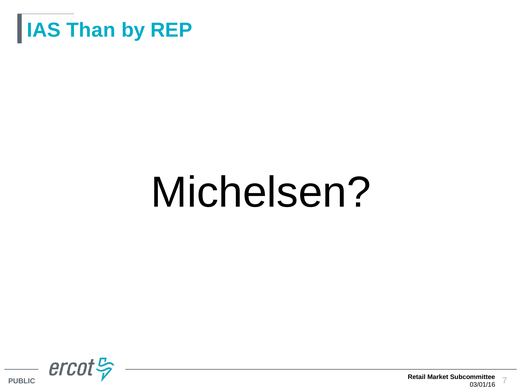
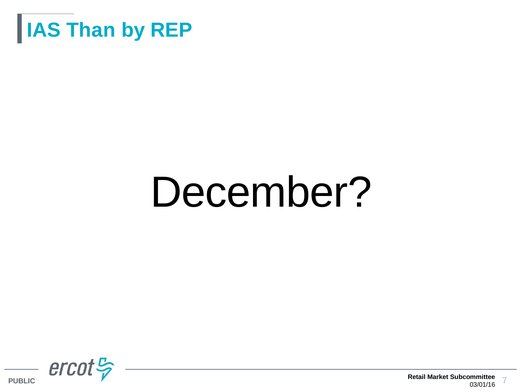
Michelsen: Michelsen -> December
